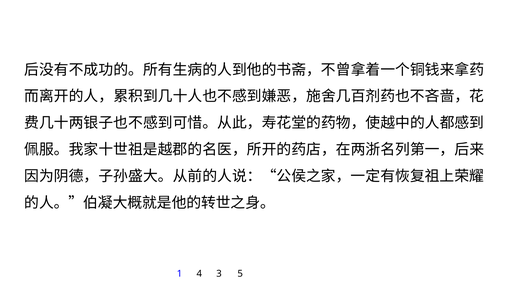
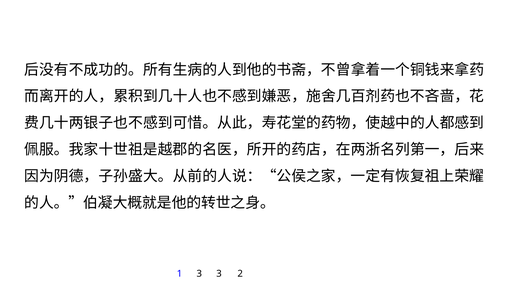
1 4: 4 -> 3
5: 5 -> 2
